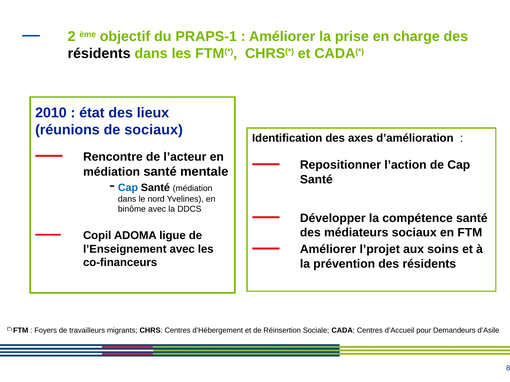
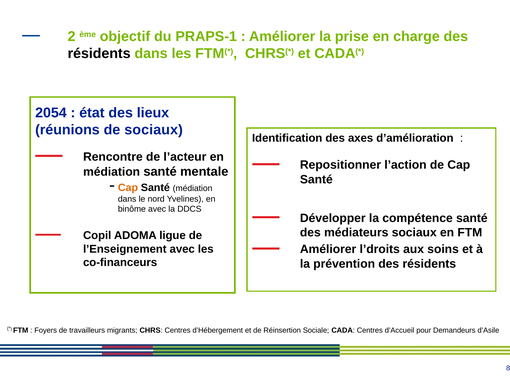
2010: 2010 -> 2054
Cap at (128, 188) colour: blue -> orange
l’projet: l’projet -> l’droits
